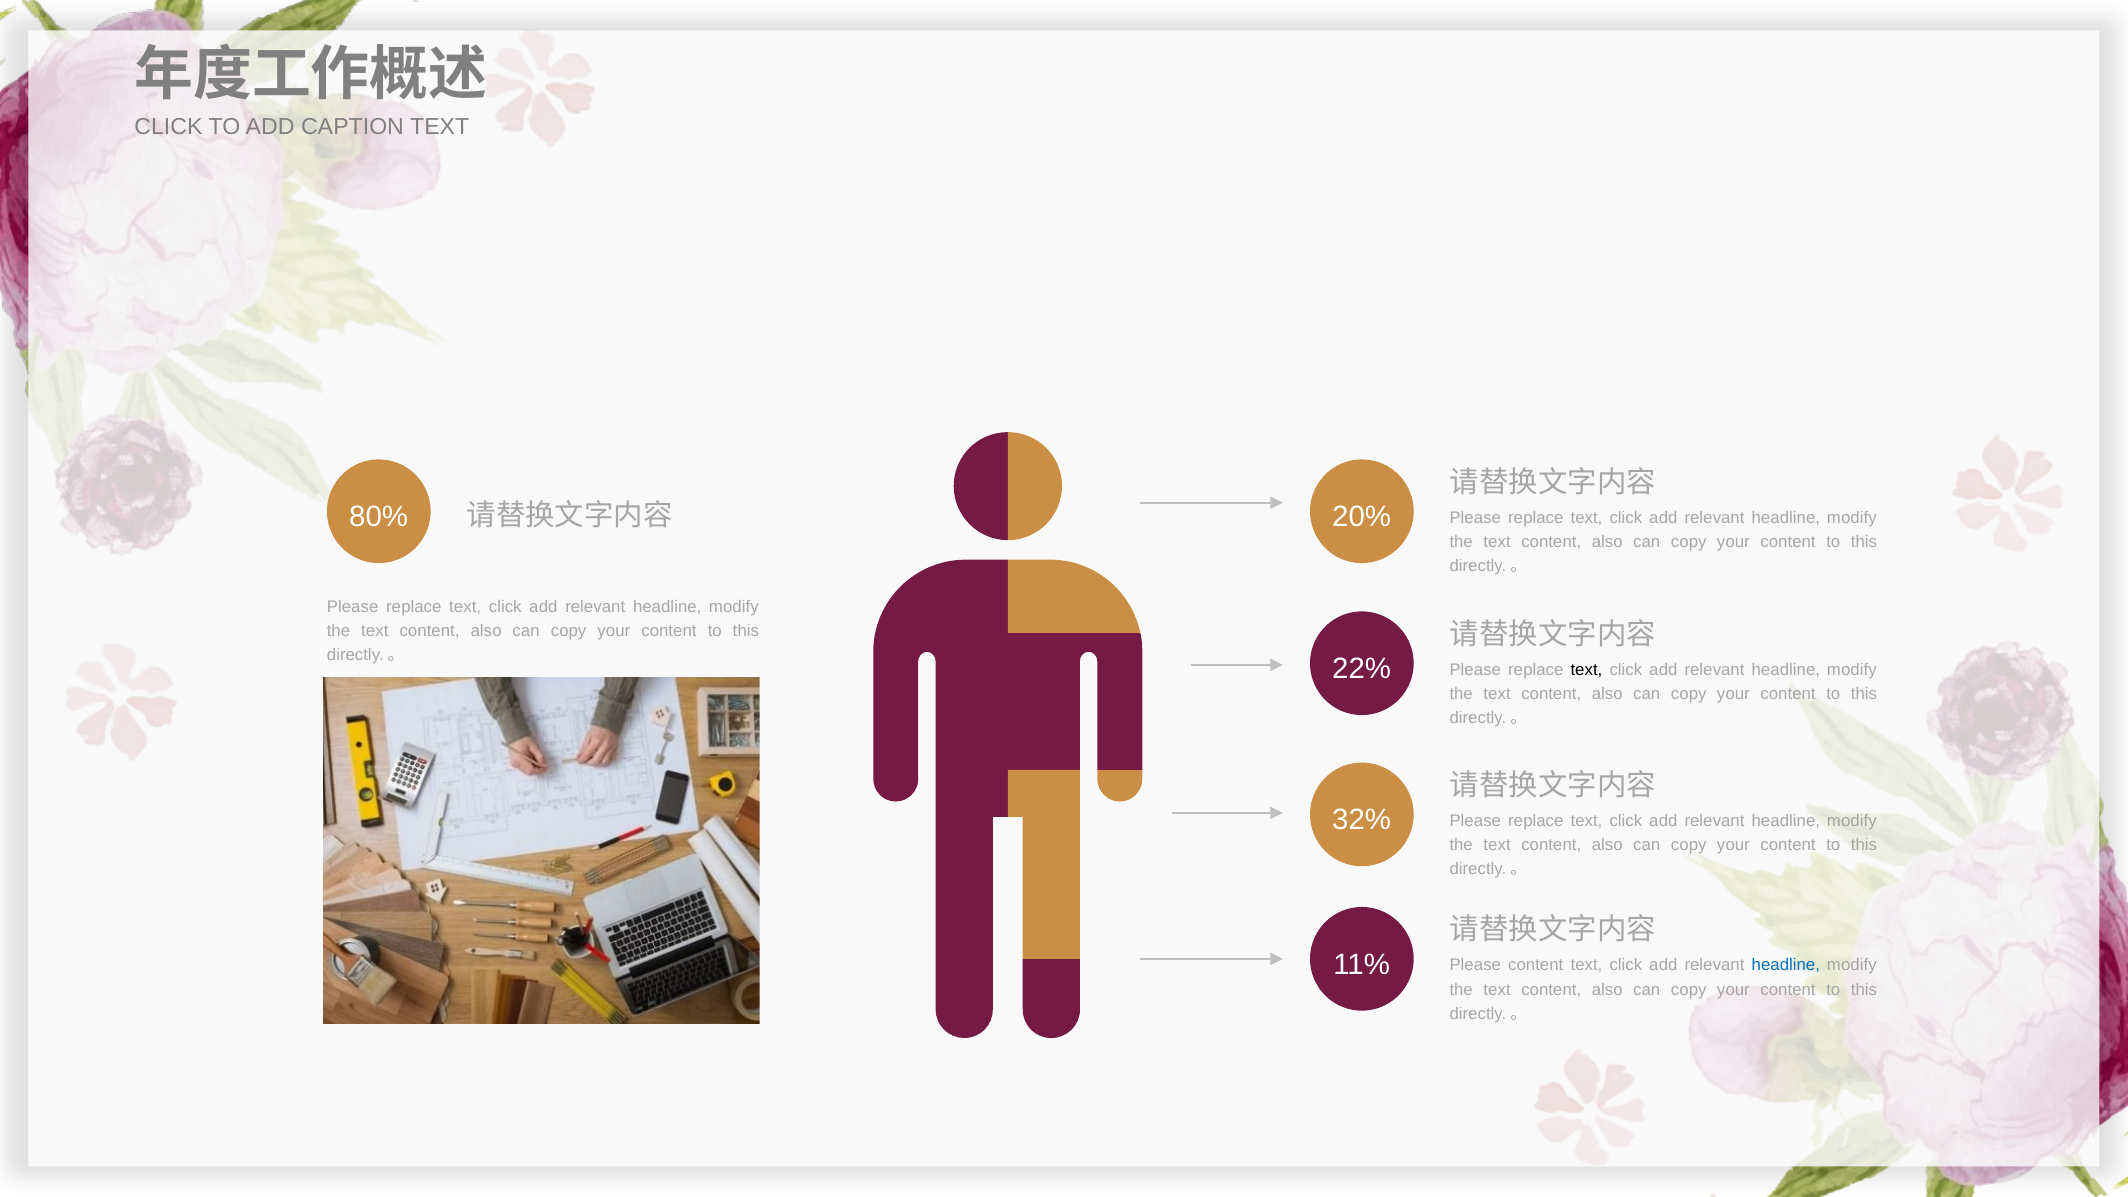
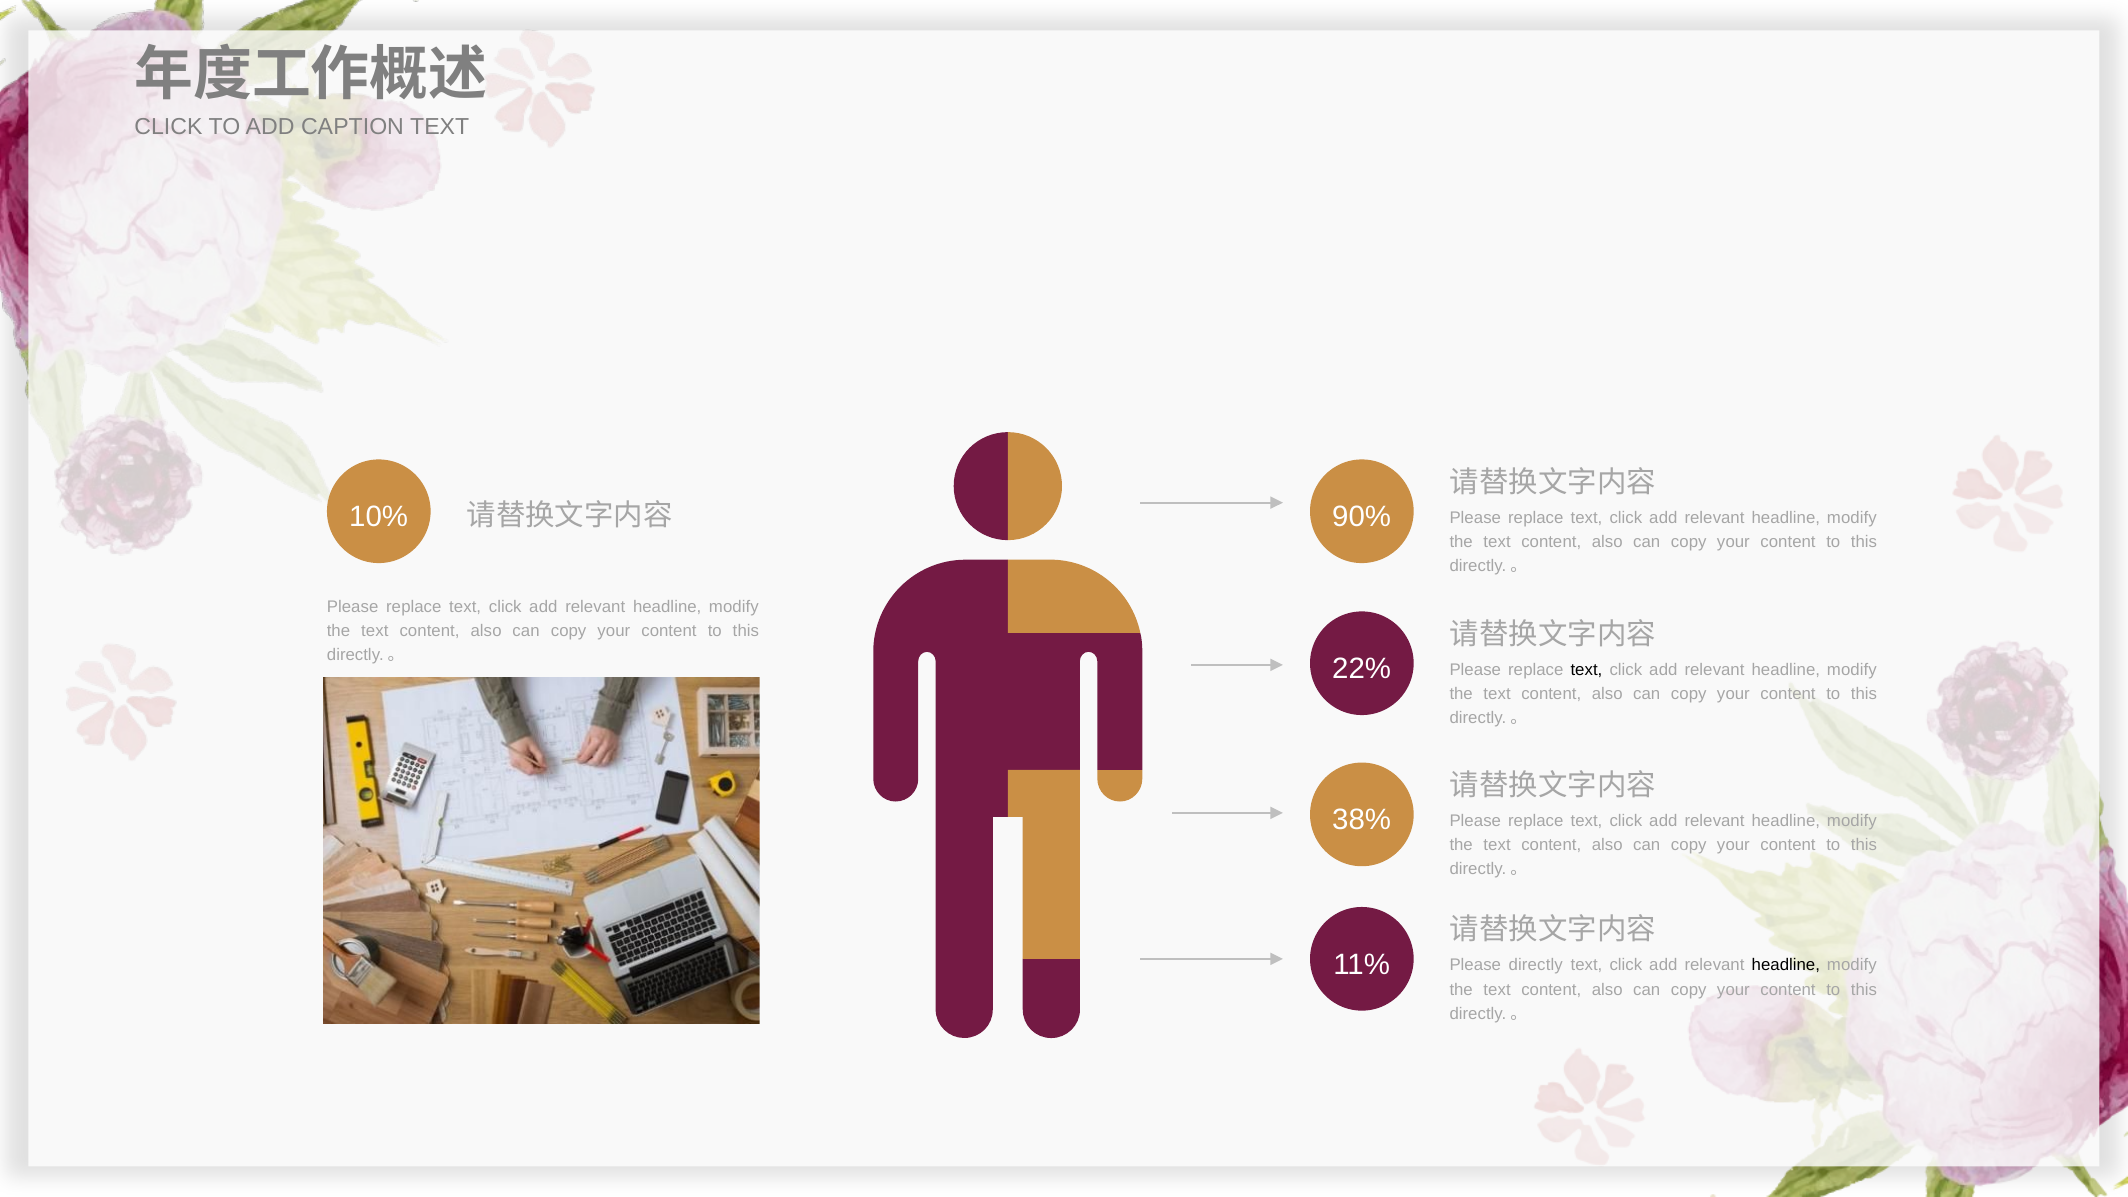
80%: 80% -> 10%
20%: 20% -> 90%
32%: 32% -> 38%
Please content: content -> directly
headline at (1786, 965) colour: blue -> black
